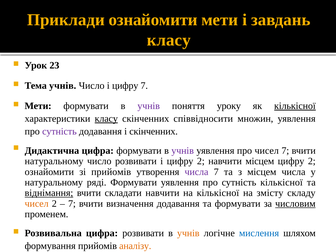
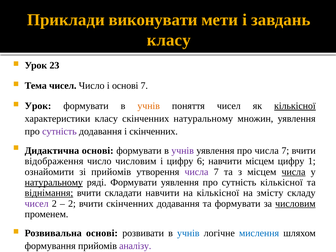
Приклади ознайомити: ознайомити -> виконувати
Тема учнів: учнів -> чисел
Число і цифру: цифру -> основі
Мети at (38, 106): Мети -> Урок
учнів at (149, 106) colour: purple -> orange
поняття уроку: уроку -> чисел
класу at (106, 119) underline: present -> none
скінченних співвідносити: співвідносити -> натуральному
Дидактична цифра: цифра -> основі
про чисел: чисел -> числа
натуральному at (54, 161): натуральному -> відображення
число розвивати: розвивати -> числовим
і цифру 2: 2 -> 6
2 at (312, 161): 2 -> 1
числа at (294, 172) underline: none -> present
натуральному at (54, 182) underline: none -> present
чисел at (37, 204) colour: orange -> purple
7 at (72, 204): 7 -> 2
вчити визначення: визначення -> скінченних
Розвивальна цифра: цифра -> основі
учнів at (188, 233) colour: orange -> blue
аналізу colour: orange -> purple
